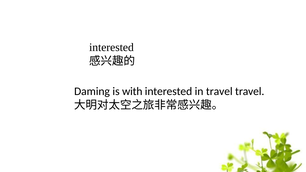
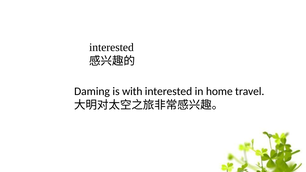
in travel: travel -> home
